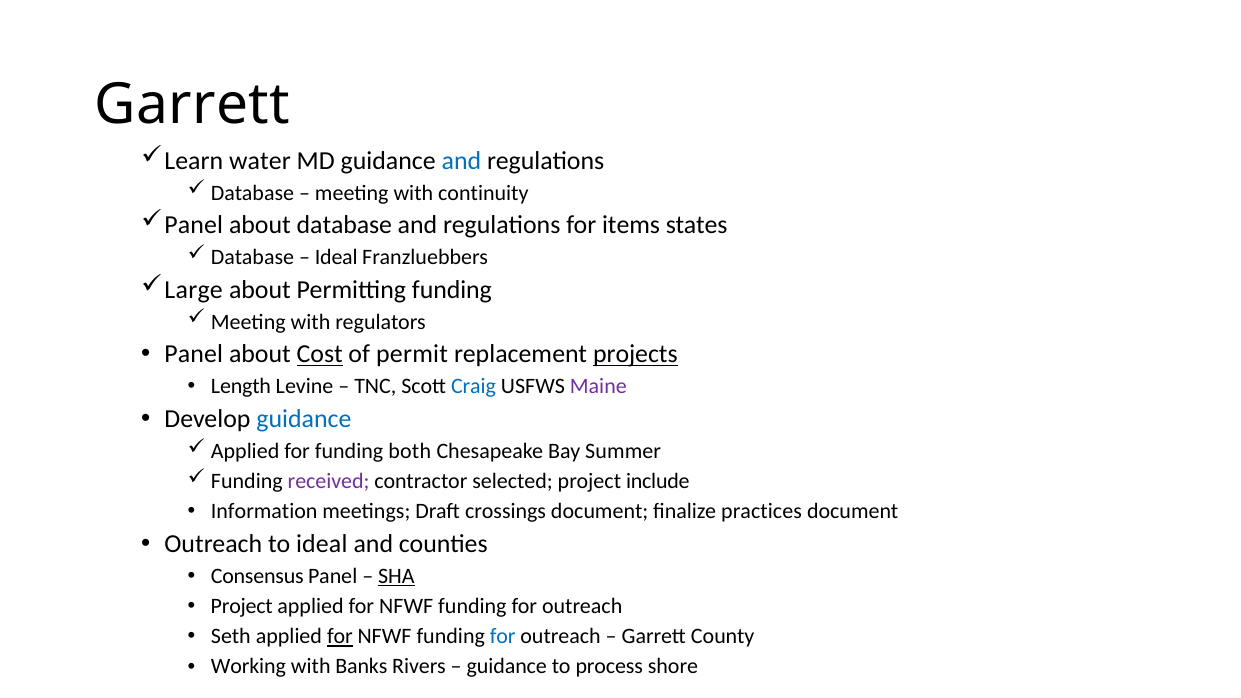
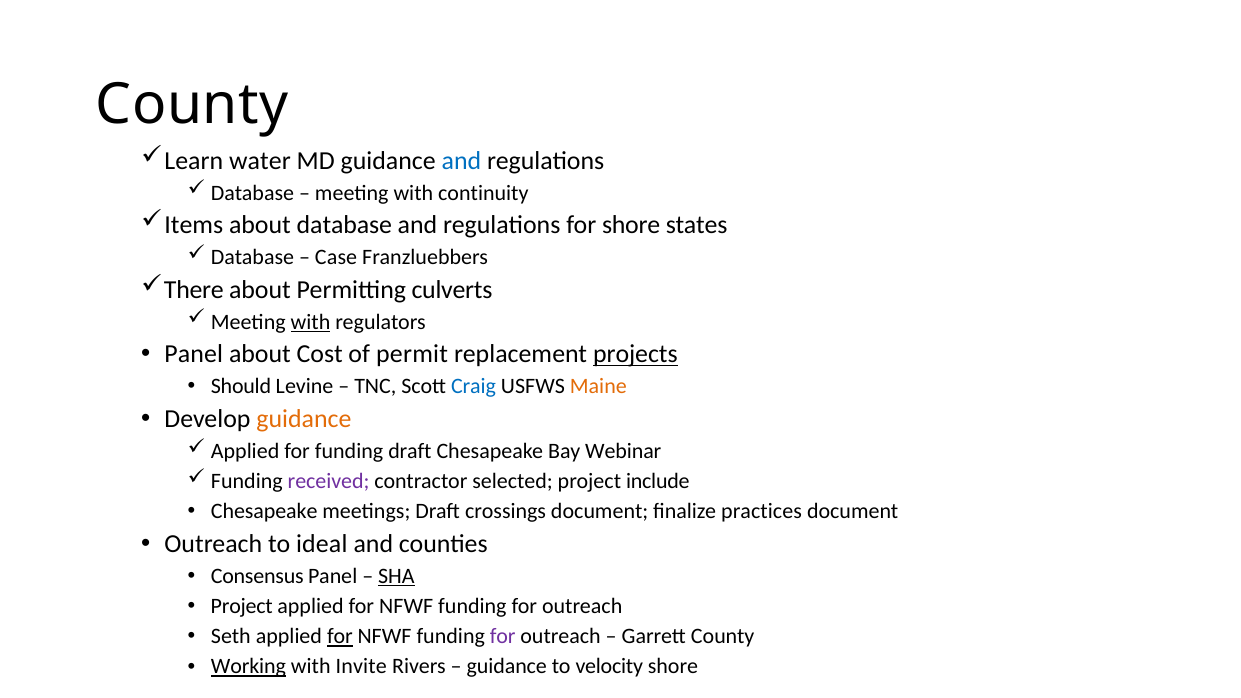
Garrett at (192, 104): Garrett -> County
Panel at (194, 225): Panel -> Items
for items: items -> shore
Ideal at (336, 257): Ideal -> Case
Large: Large -> There
Permitting funding: funding -> culverts
with at (310, 322) underline: none -> present
Cost underline: present -> none
Length: Length -> Should
Maine colour: purple -> orange
guidance at (304, 419) colour: blue -> orange
funding both: both -> draft
Summer: Summer -> Webinar
Information at (264, 512): Information -> Chesapeake
for at (503, 636) colour: blue -> purple
Working underline: none -> present
Banks: Banks -> Invite
process: process -> velocity
